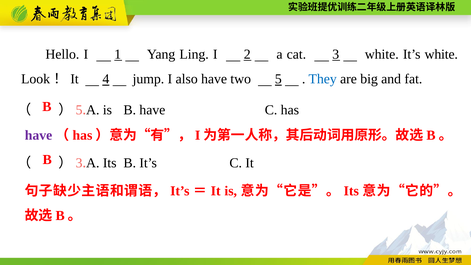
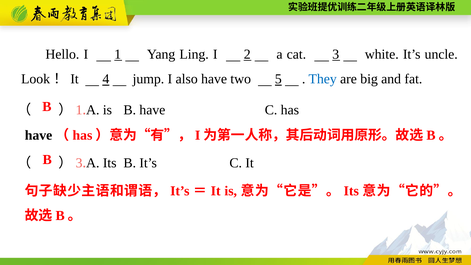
It’s white: white -> uncle
5 at (79, 110): 5 -> 1
have at (39, 135) colour: purple -> black
